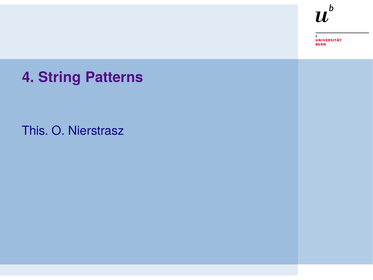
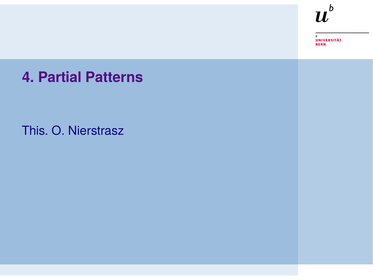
String: String -> Partial
